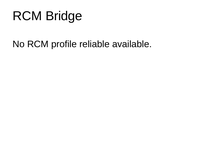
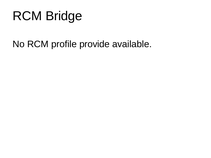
reliable: reliable -> provide
